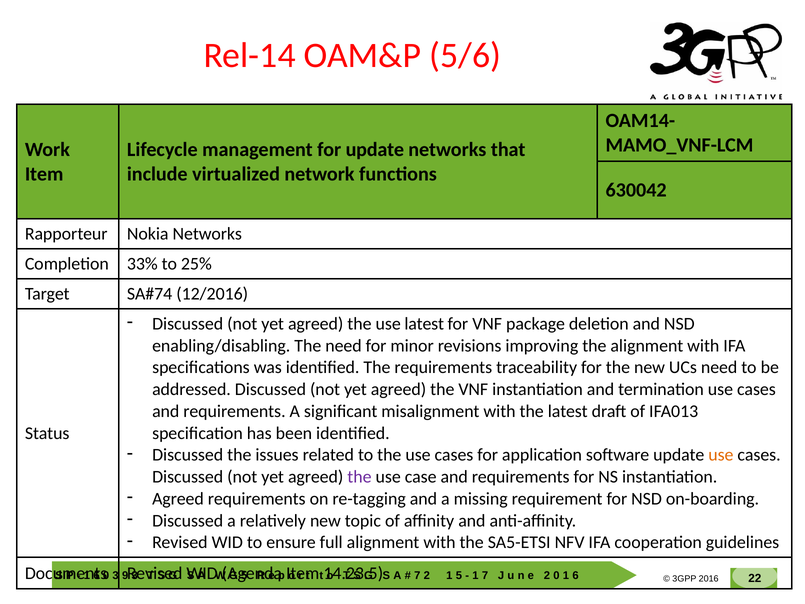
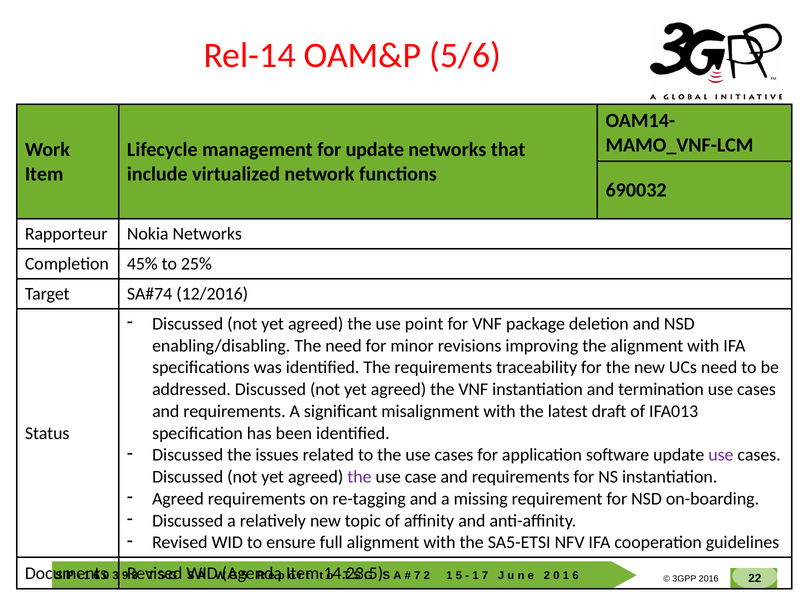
630042: 630042 -> 690032
33%: 33% -> 45%
use latest: latest -> point
use at (721, 455) colour: orange -> purple
